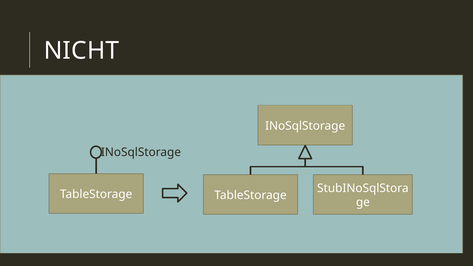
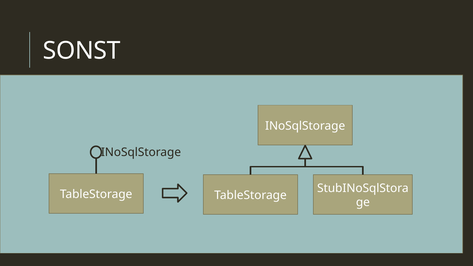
NICHT: NICHT -> SONST
